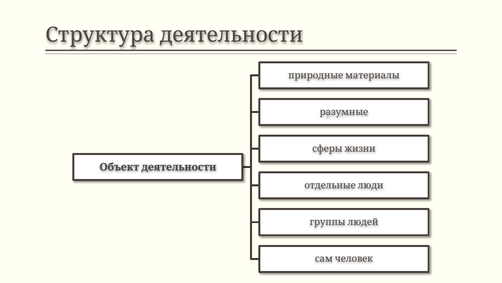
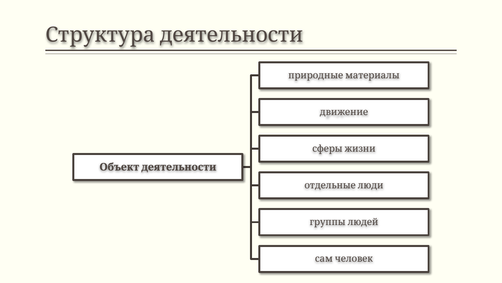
разумные: разумные -> движение
